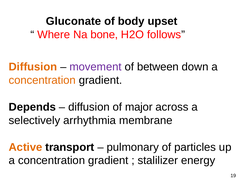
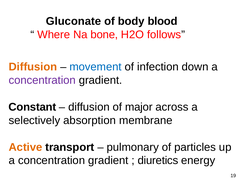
upset: upset -> blood
movement colour: purple -> blue
between: between -> infection
concentration at (42, 80) colour: orange -> purple
Depends: Depends -> Constant
arrhythmia: arrhythmia -> absorption
stalilizer: stalilizer -> diuretics
